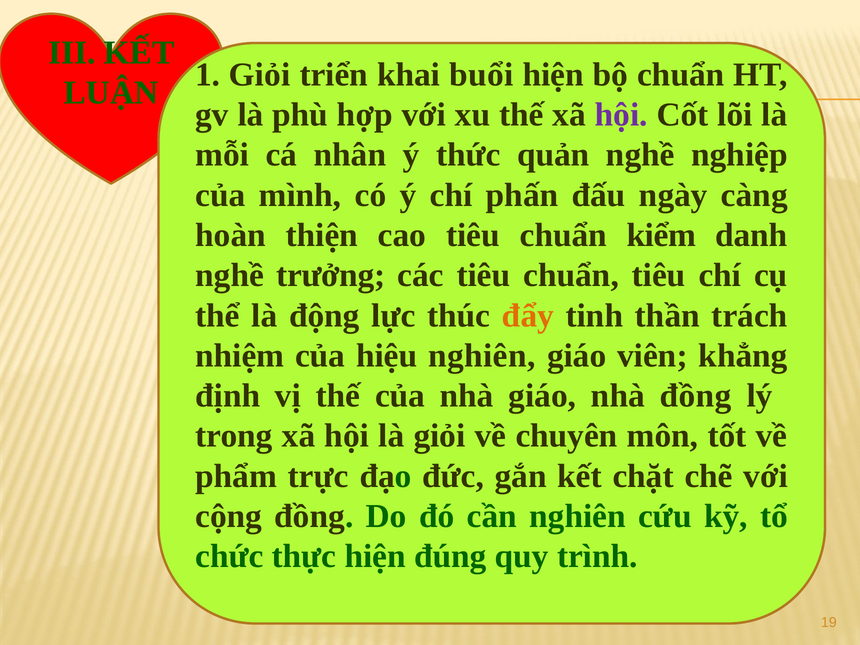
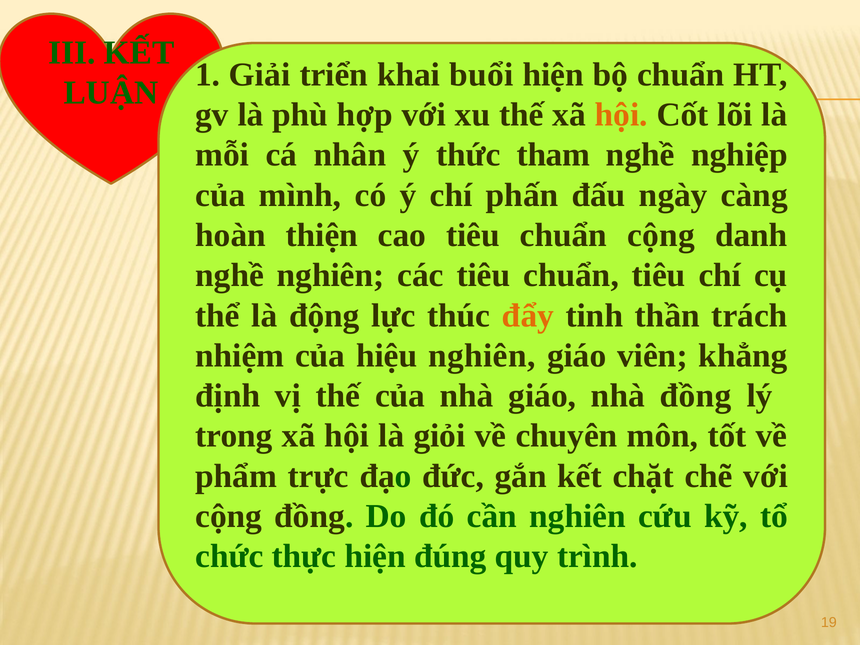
1 Giỏi: Giỏi -> Giải
hội at (621, 115) colour: purple -> orange
quản: quản -> tham
chuẩn kiểm: kiểm -> cộng
nghề trưởng: trưởng -> nghiên
